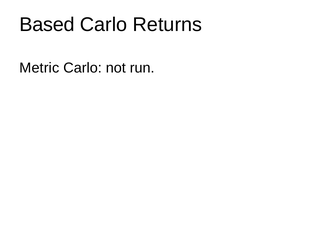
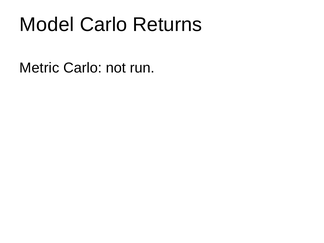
Based: Based -> Model
